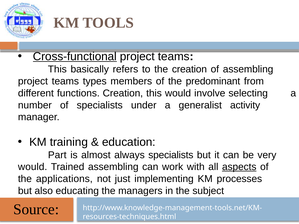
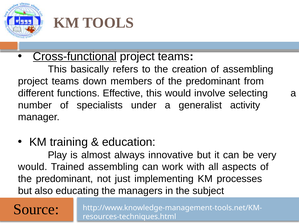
types: types -> down
functions Creation: Creation -> Effective
Part: Part -> Play
always specialists: specialists -> innovative
aspects underline: present -> none
applications at (64, 179): applications -> predominant
